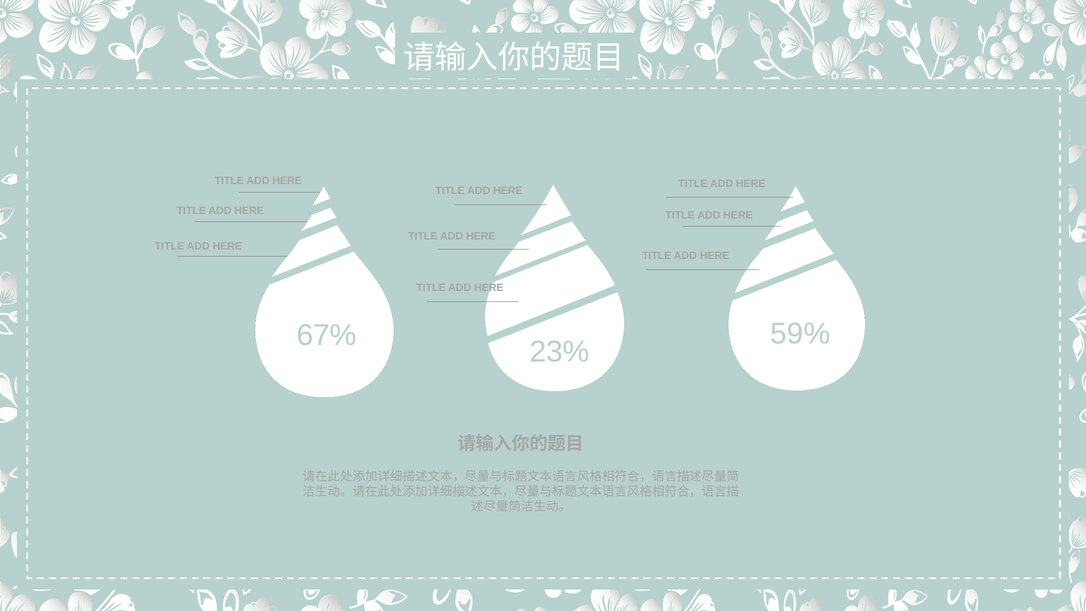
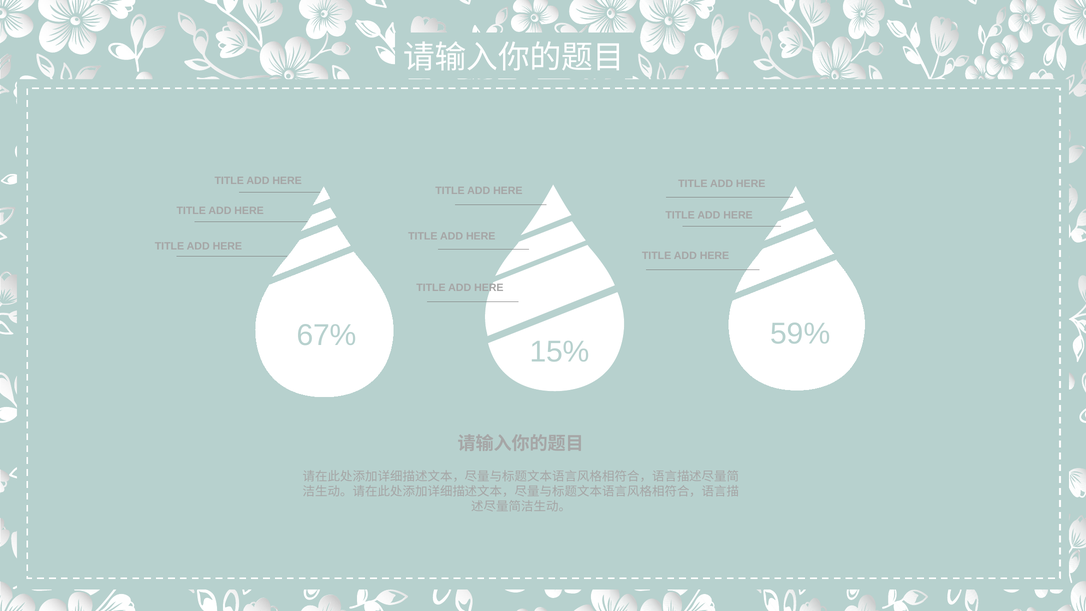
23%: 23% -> 15%
